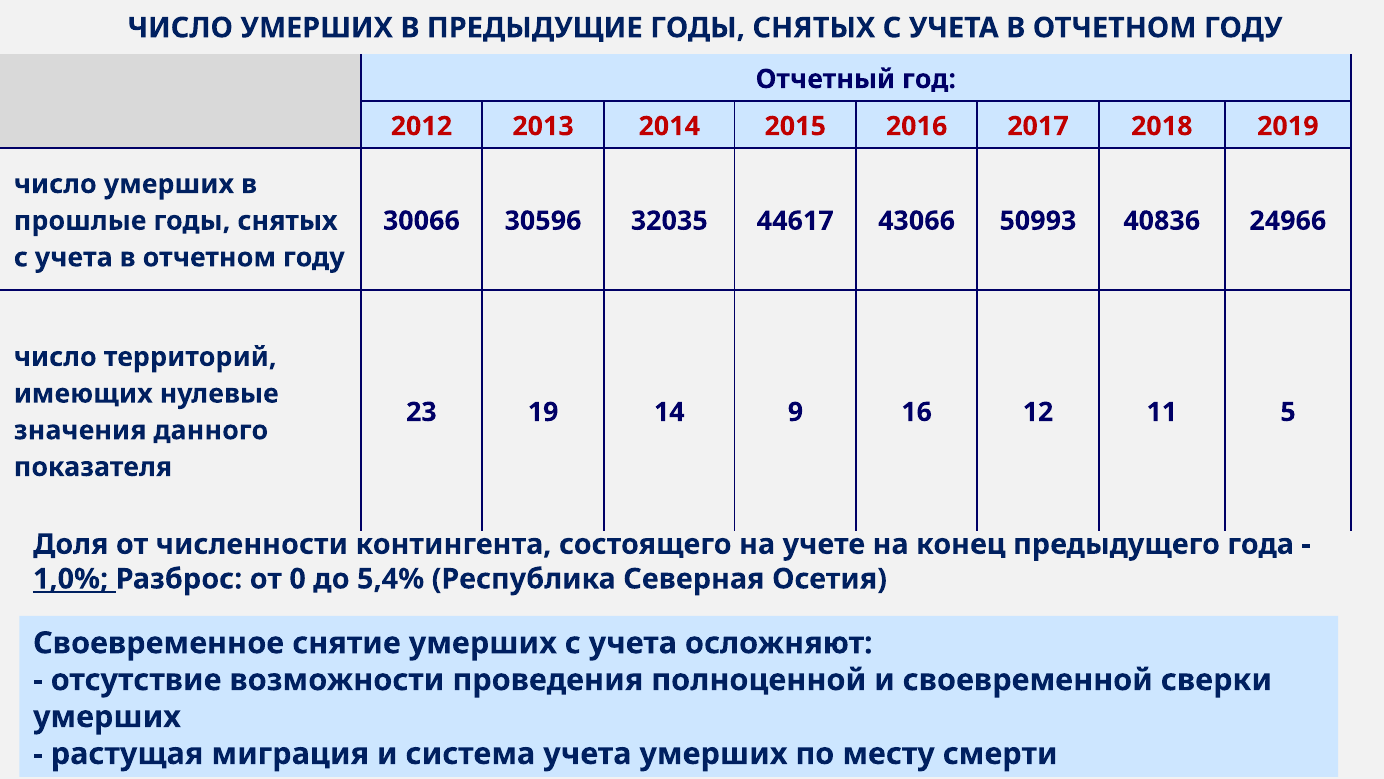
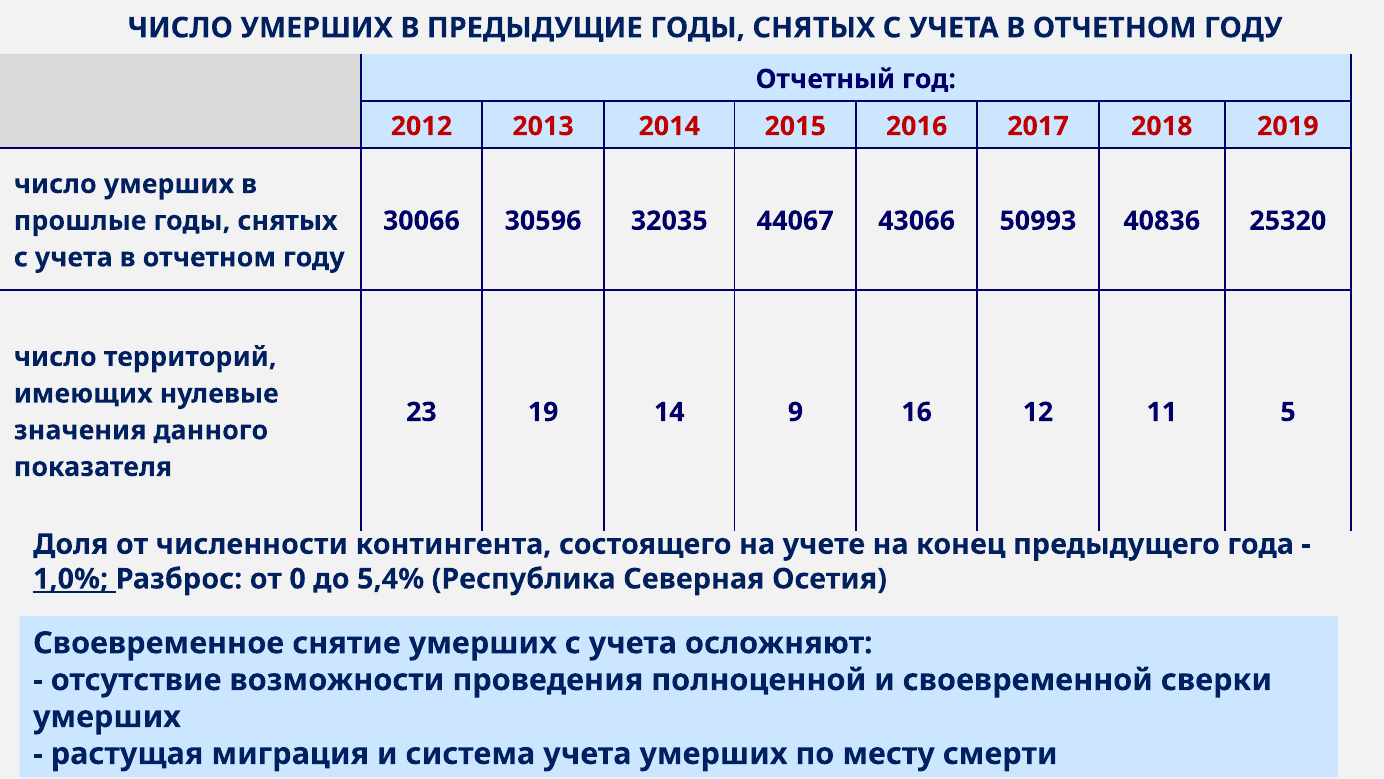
44617: 44617 -> 44067
24966: 24966 -> 25320
